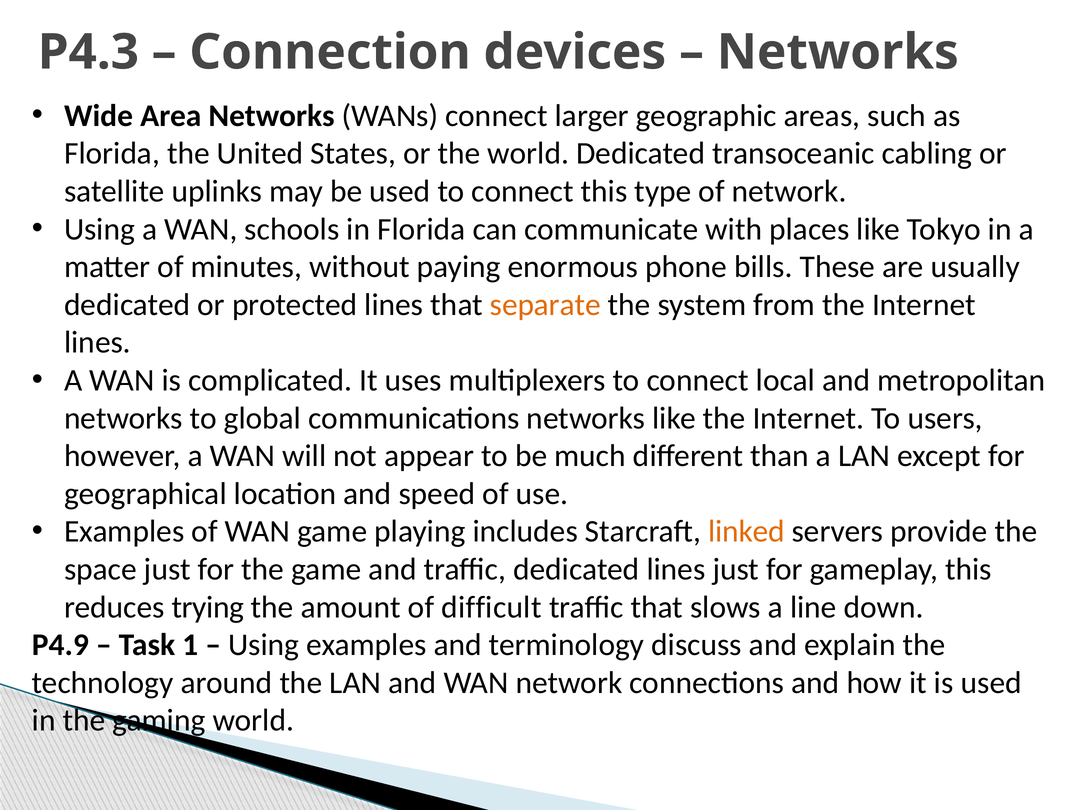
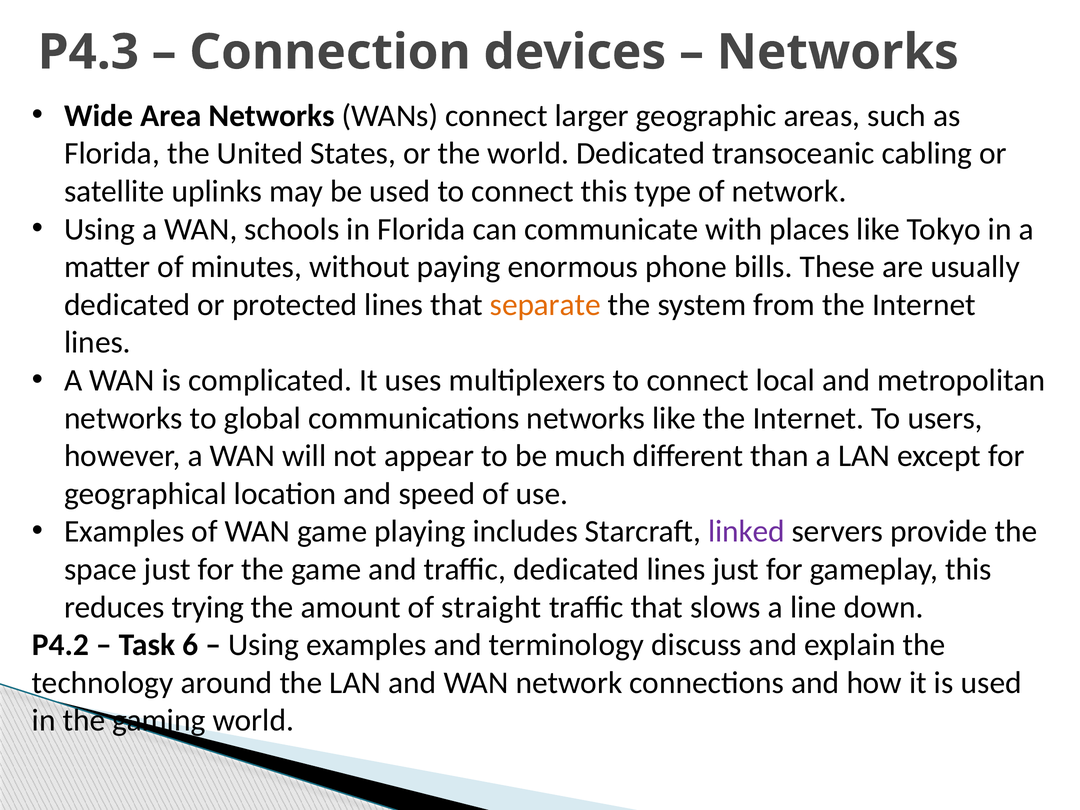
linked colour: orange -> purple
difficult: difficult -> straight
P4.9: P4.9 -> P4.2
1: 1 -> 6
